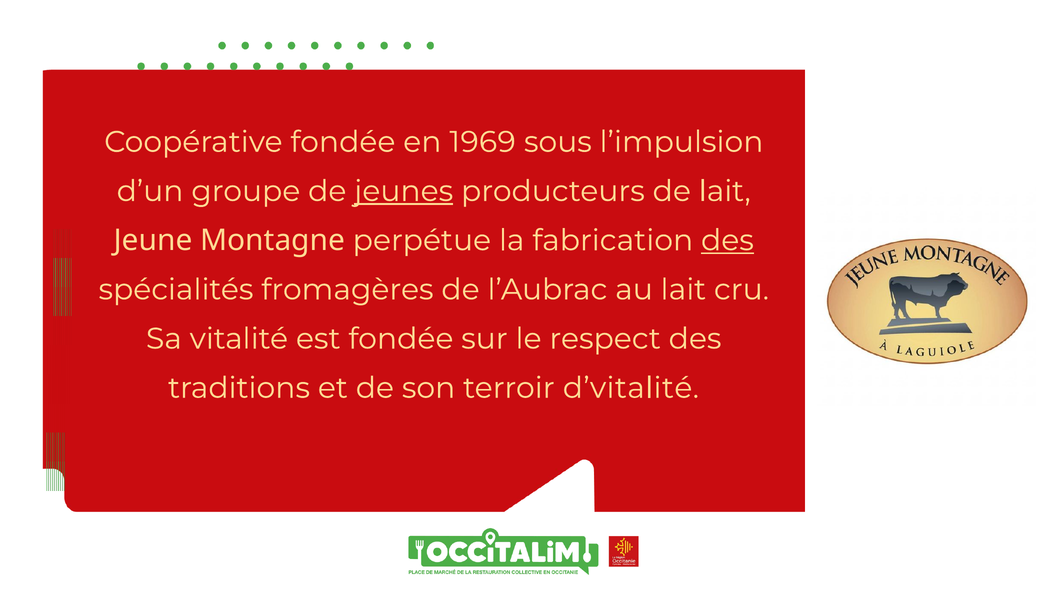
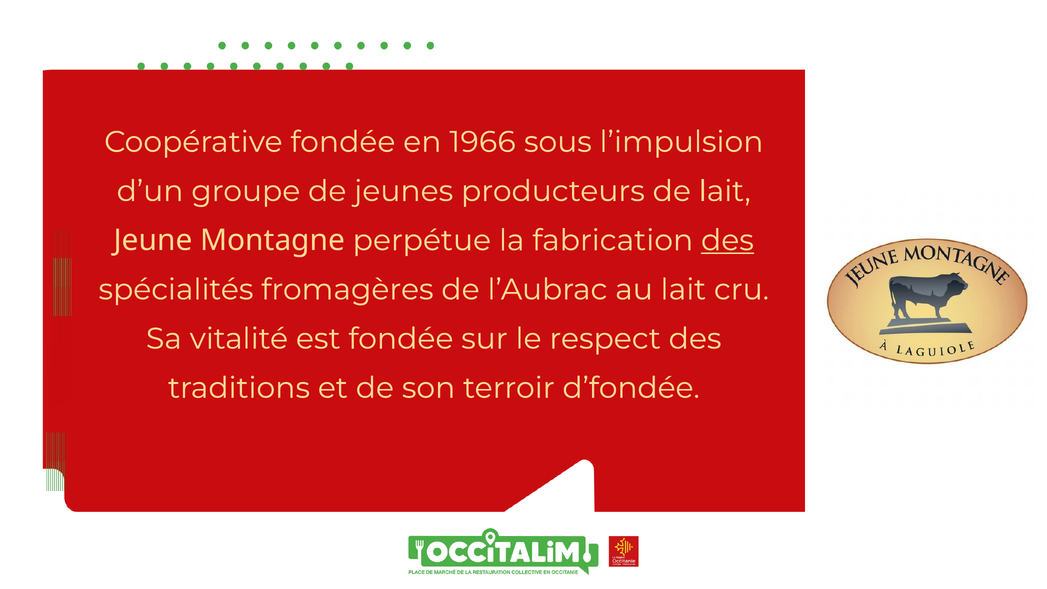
1969: 1969 -> 1966
jeunes underline: present -> none
d’vitalité: d’vitalité -> d’fondée
